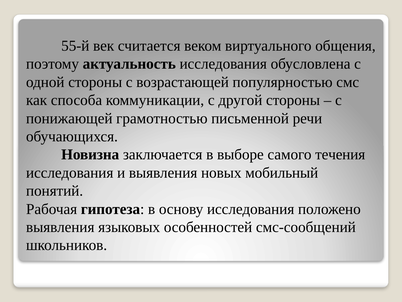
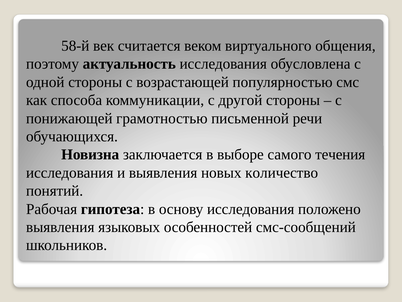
55-й: 55-й -> 58-й
мобильный: мобильный -> количество
